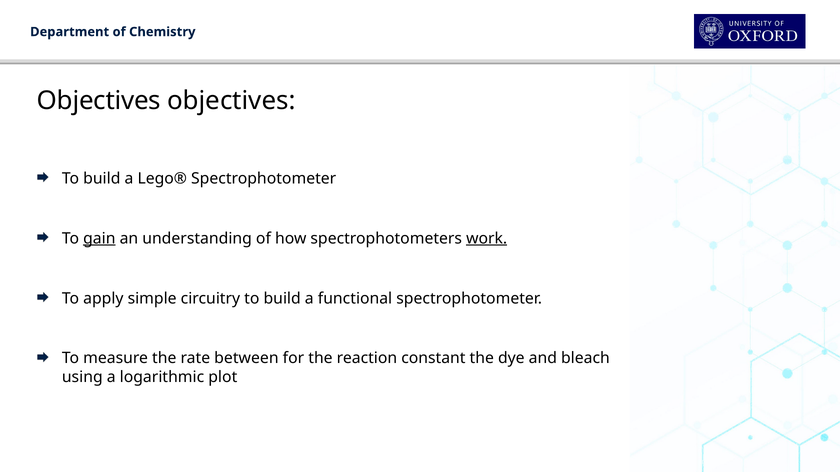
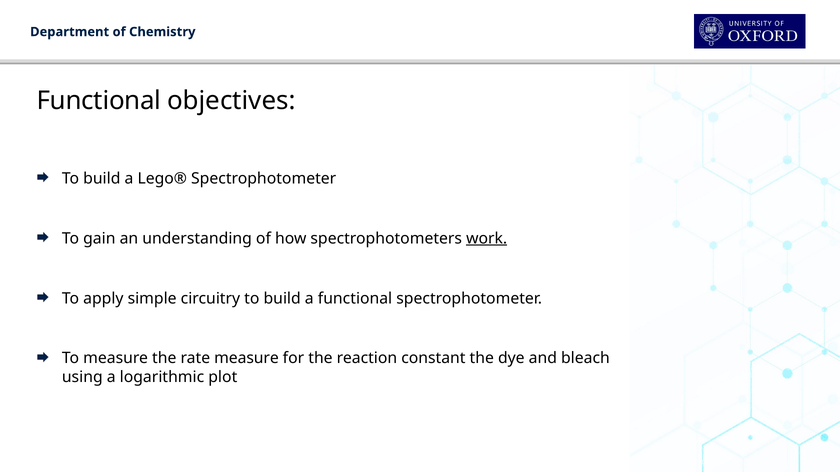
Objectives at (99, 101): Objectives -> Functional
gain underline: present -> none
rate between: between -> measure
